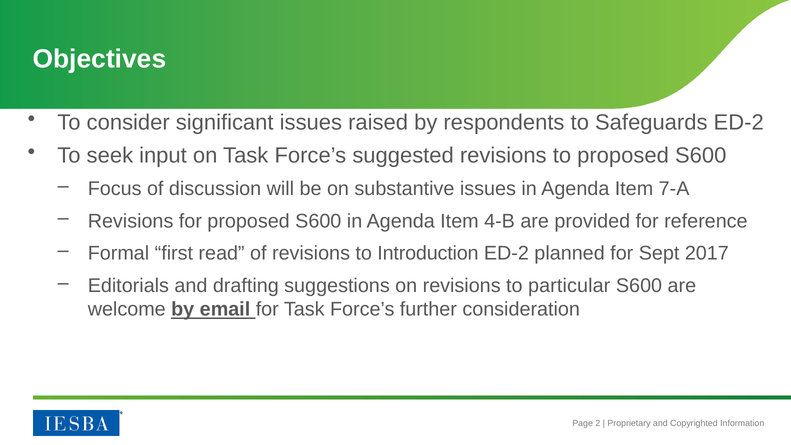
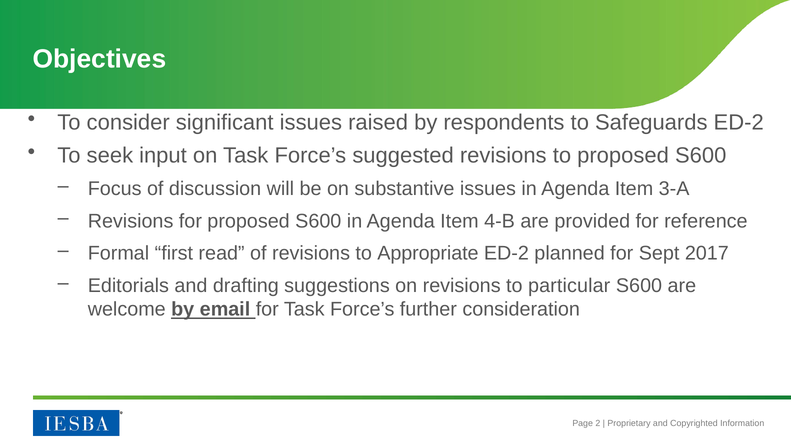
7-A: 7-A -> 3-A
Introduction: Introduction -> Appropriate
